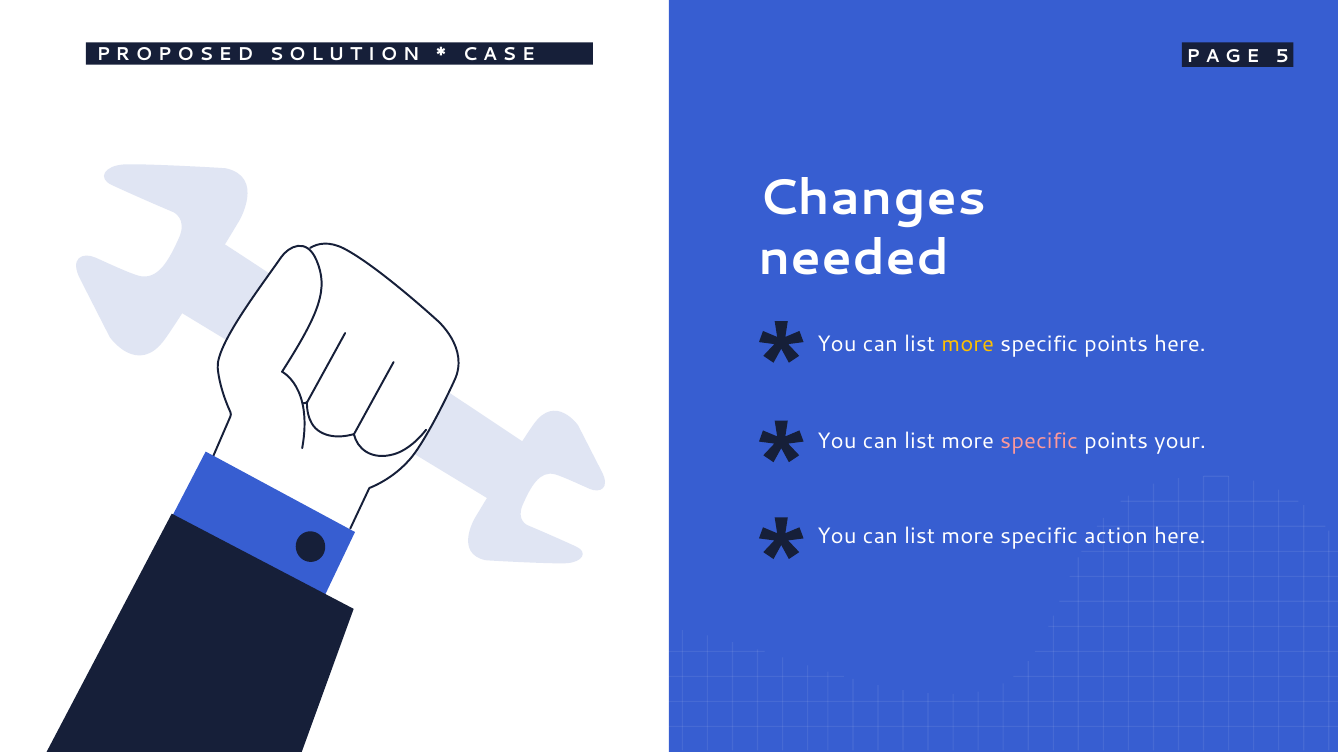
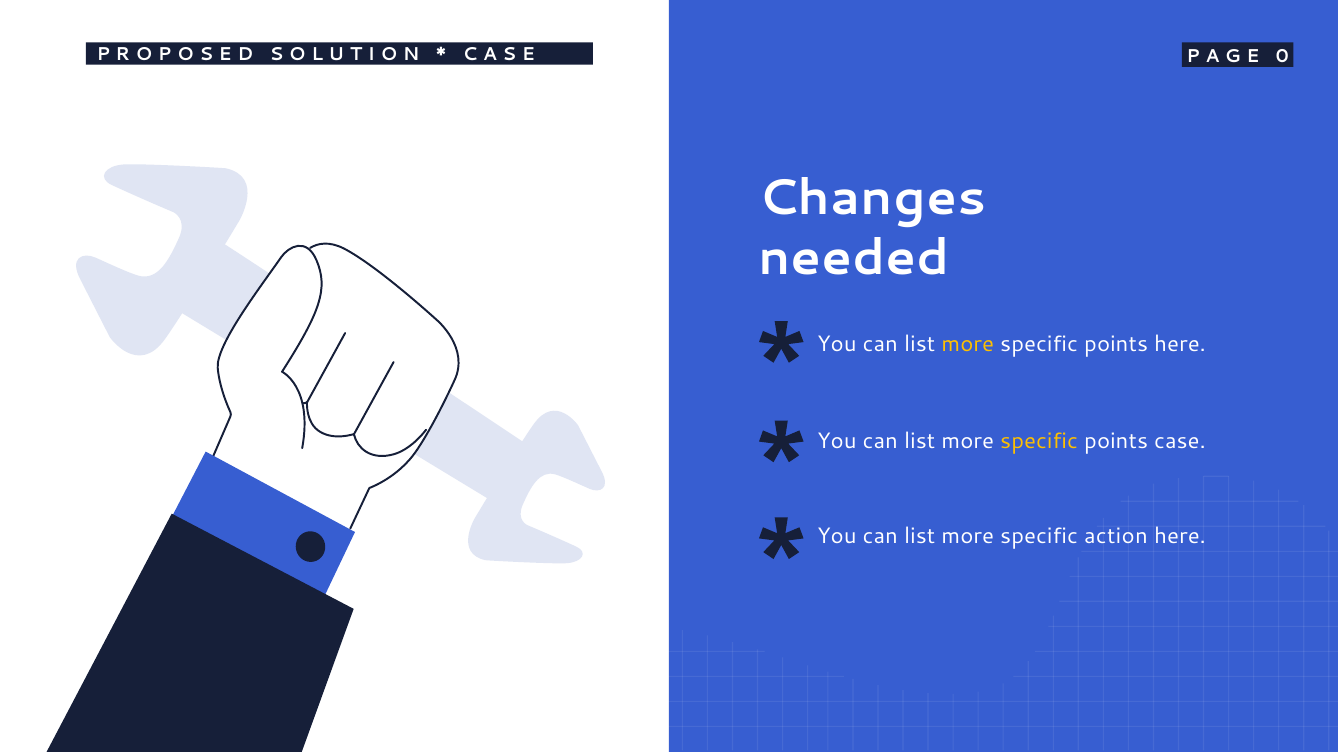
5: 5 -> 0
specific at (1039, 441) colour: pink -> yellow
your: your -> case
